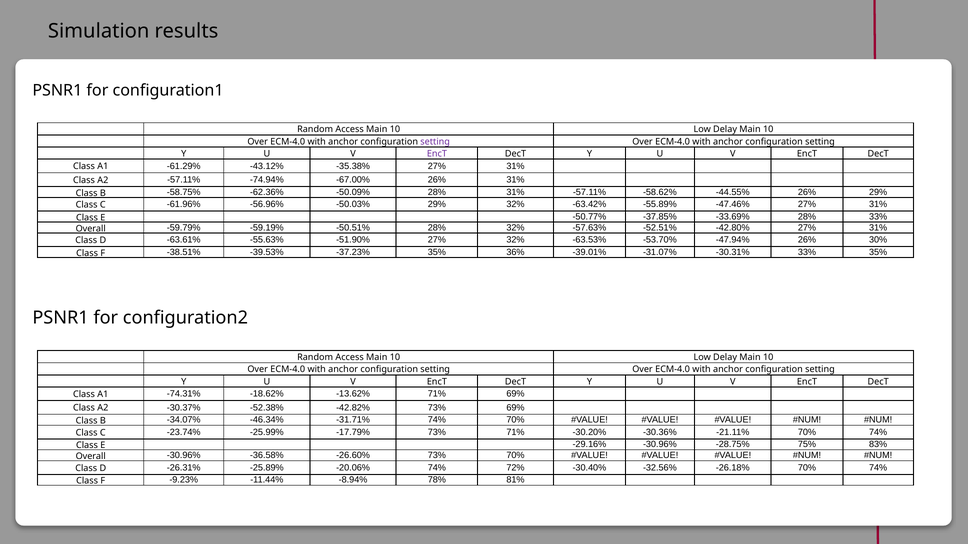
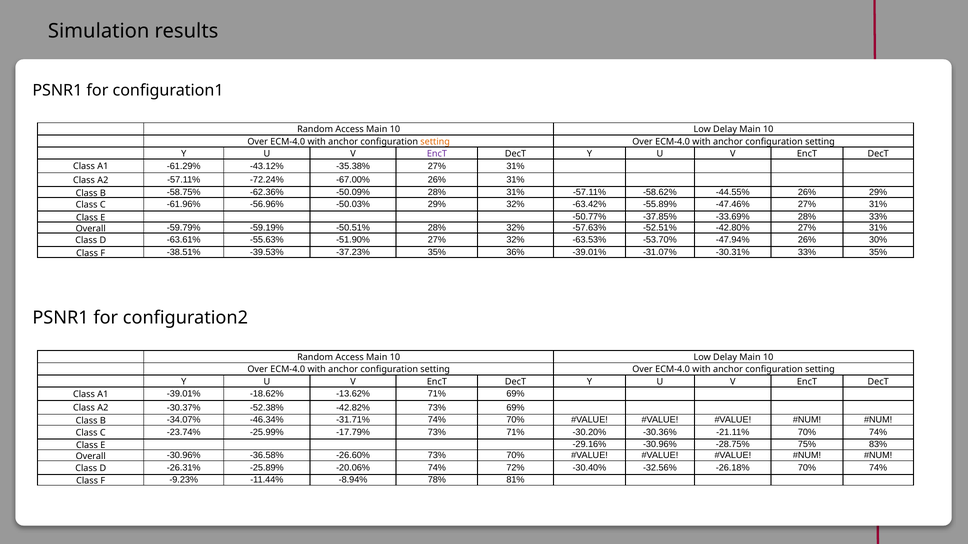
setting at (435, 142) colour: purple -> orange
-74.94%: -74.94% -> -72.24%
A1 -74.31%: -74.31% -> -39.01%
